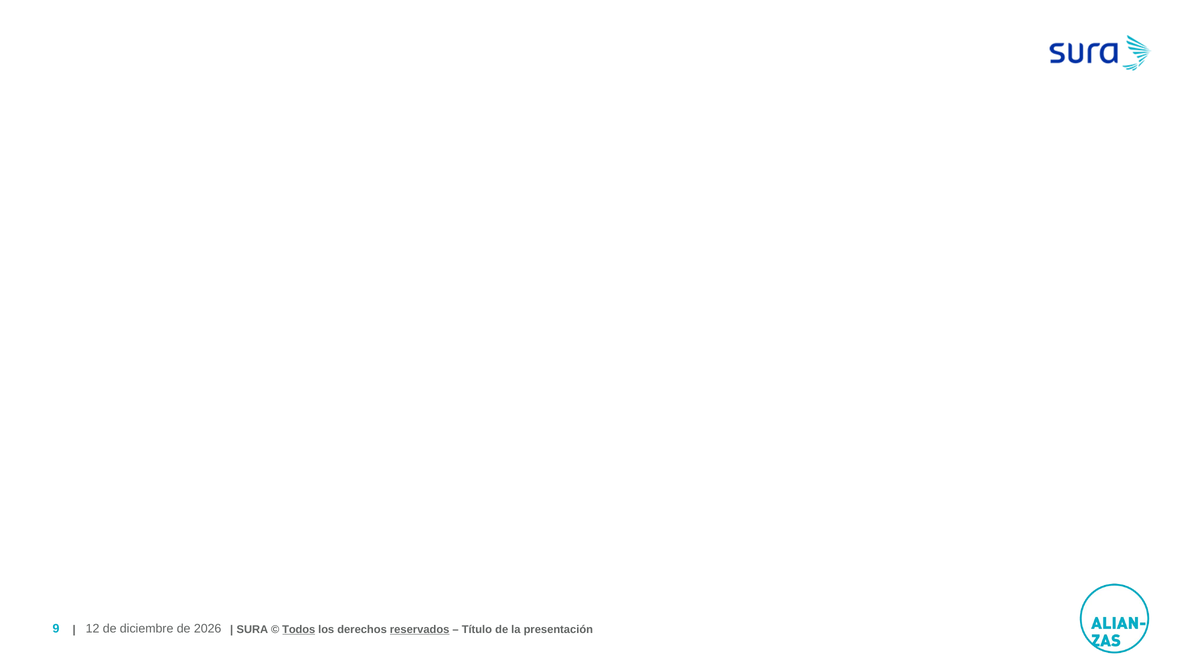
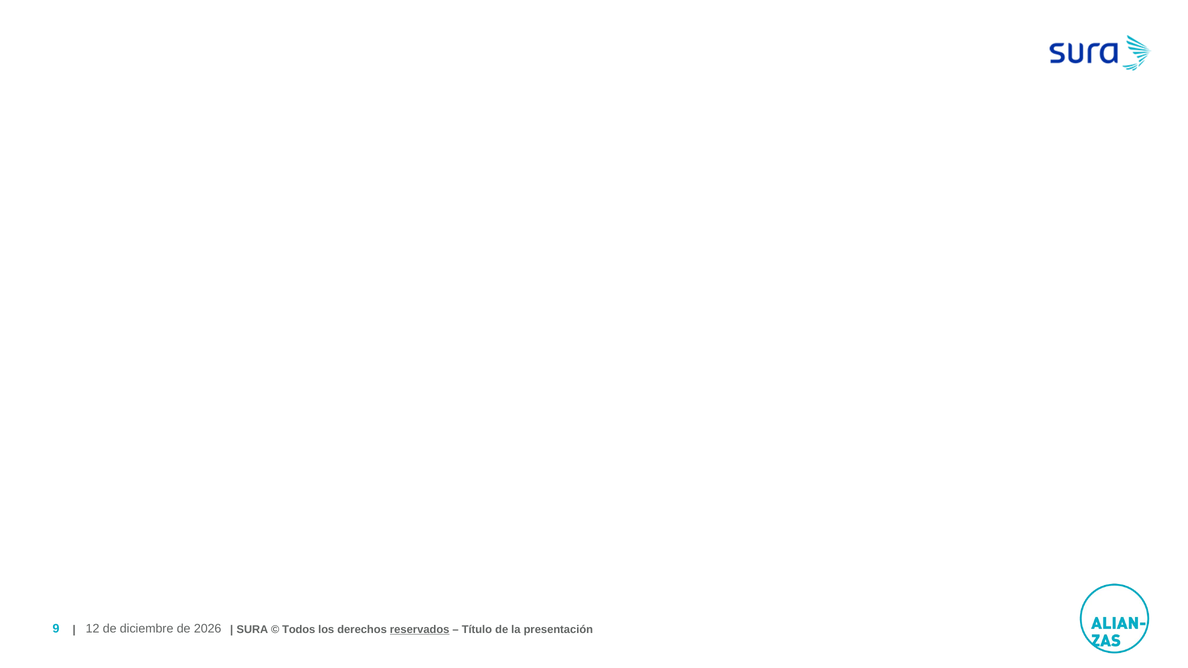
Todos underline: present -> none
